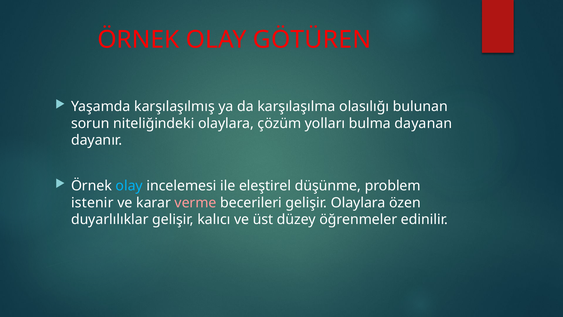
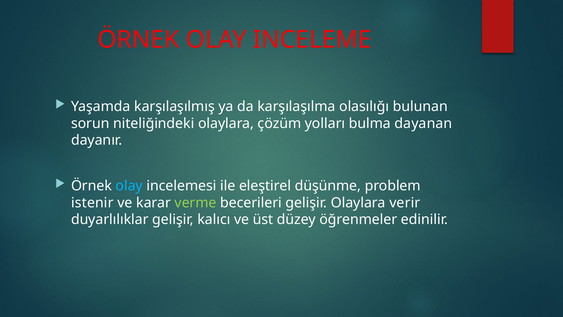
GÖTÜREN: GÖTÜREN -> INCELEME
verme colour: pink -> light green
özen: özen -> verir
